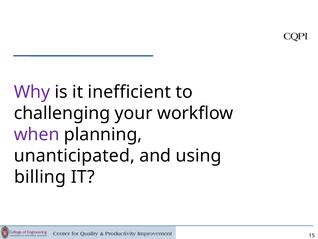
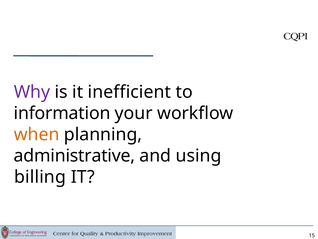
challenging: challenging -> information
when colour: purple -> orange
unanticipated: unanticipated -> administrative
